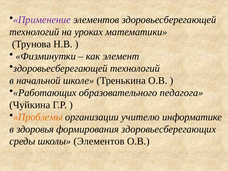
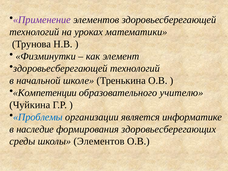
Работающих: Работающих -> Компетенции
педагога: педагога -> учителю
Проблемы colour: orange -> blue
учителю: учителю -> является
здоровья: здоровья -> наследие
